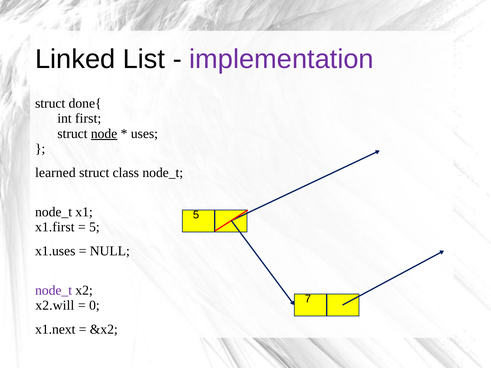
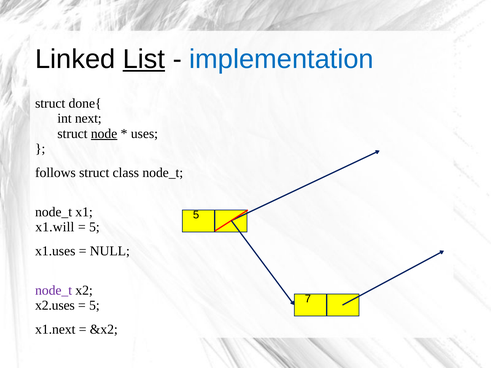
List underline: none -> present
implementation colour: purple -> blue
first: first -> next
learned: learned -> follows
x1.first: x1.first -> x1.will
x2.will: x2.will -> x2.uses
0 at (94, 306): 0 -> 5
